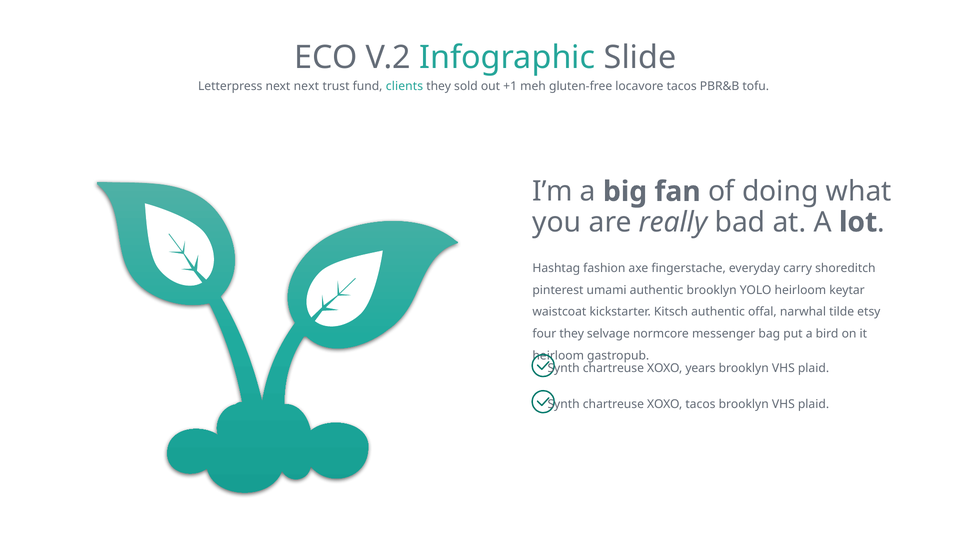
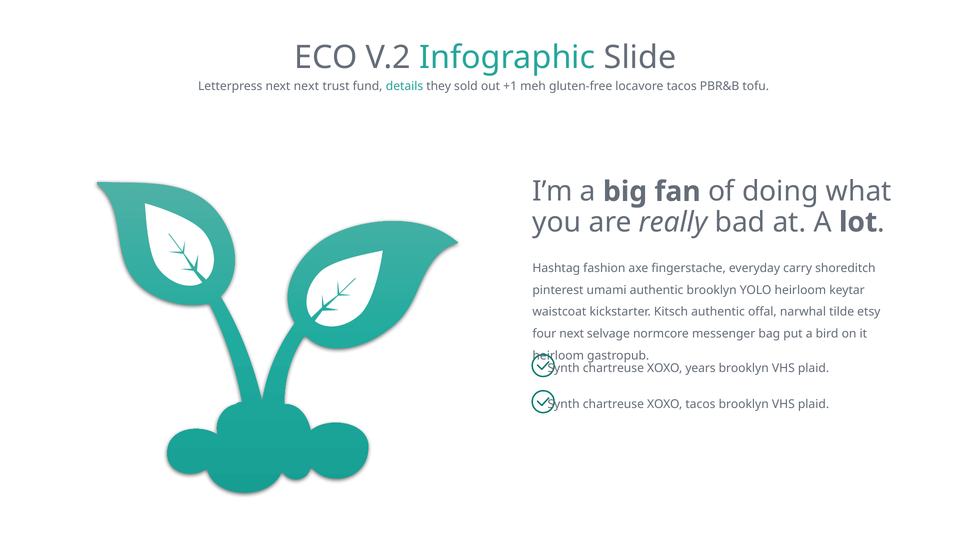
clients: clients -> details
four they: they -> next
